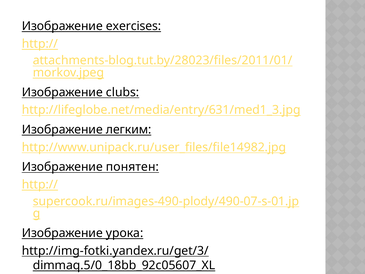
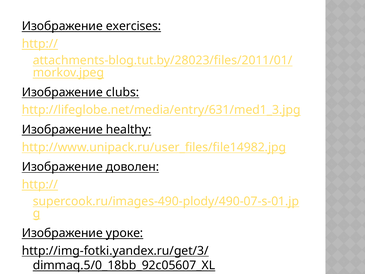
легким: легким -> healthy
понятен: понятен -> доволен
урока: урока -> уроке
